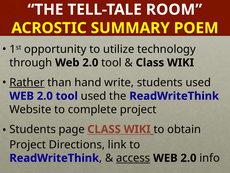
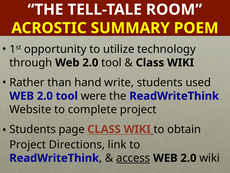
Rather underline: present -> none
tool used: used -> were
2.0 info: info -> wiki
